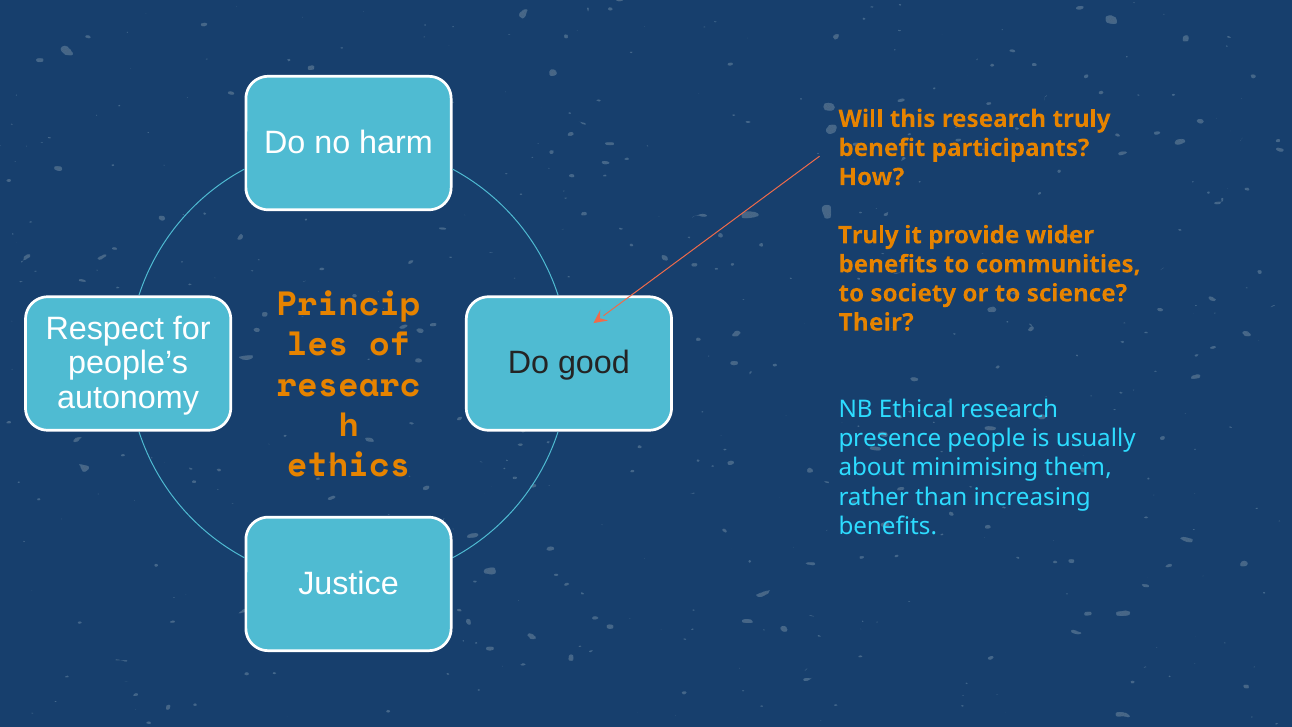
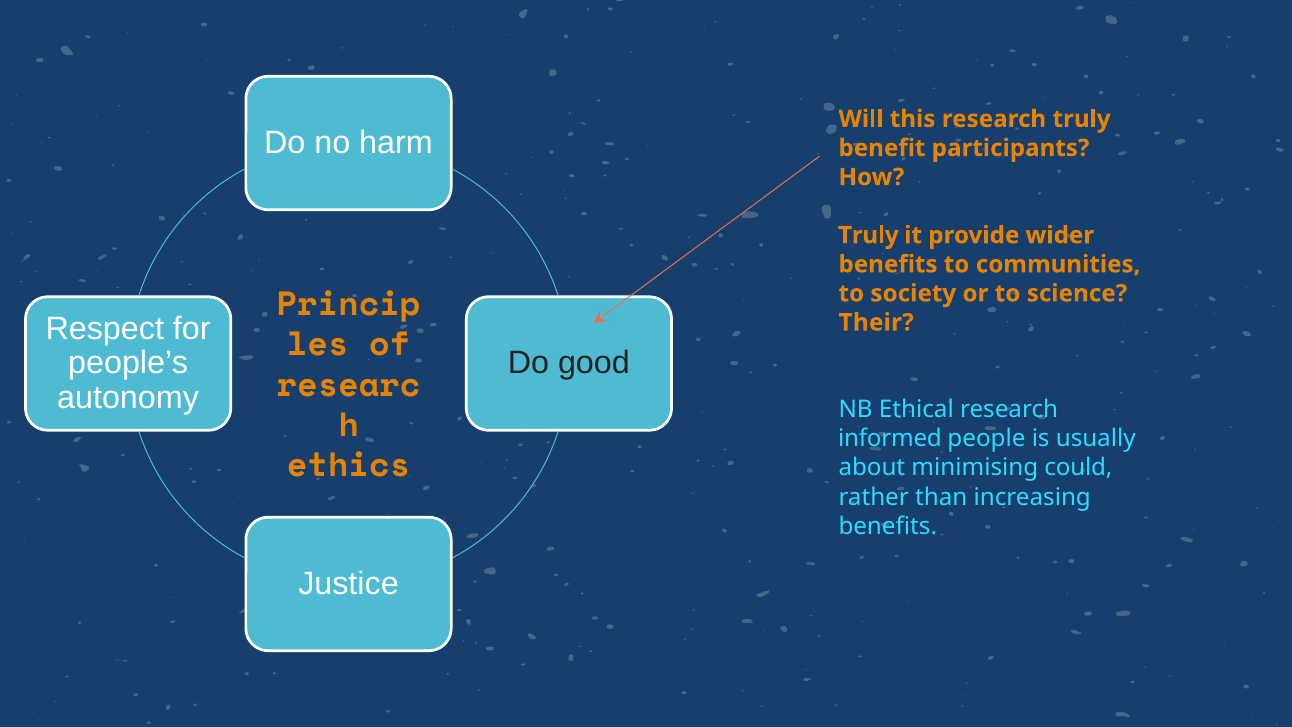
presence: presence -> informed
them: them -> could
